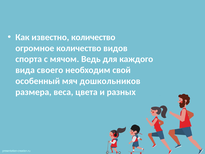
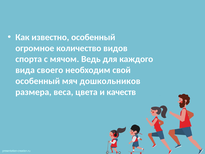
известно количество: количество -> особенный
разных: разных -> качеств
